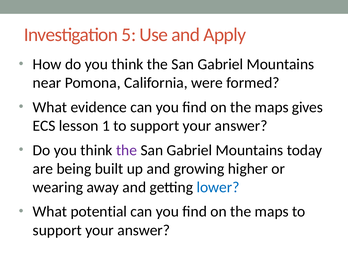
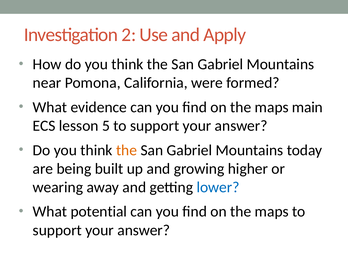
5: 5 -> 2
gives: gives -> main
1: 1 -> 5
the at (127, 150) colour: purple -> orange
